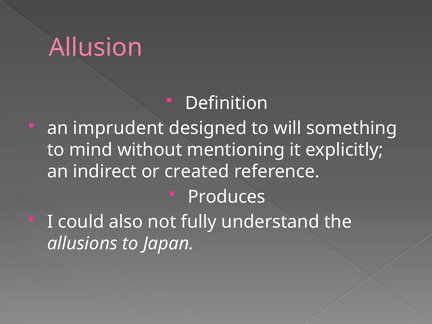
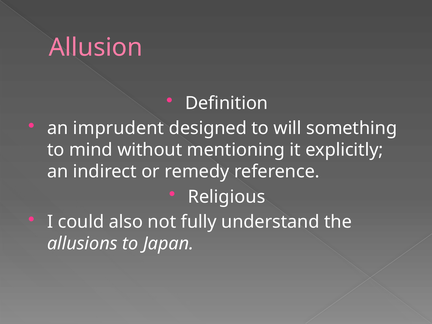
created: created -> remedy
Produces: Produces -> Religious
